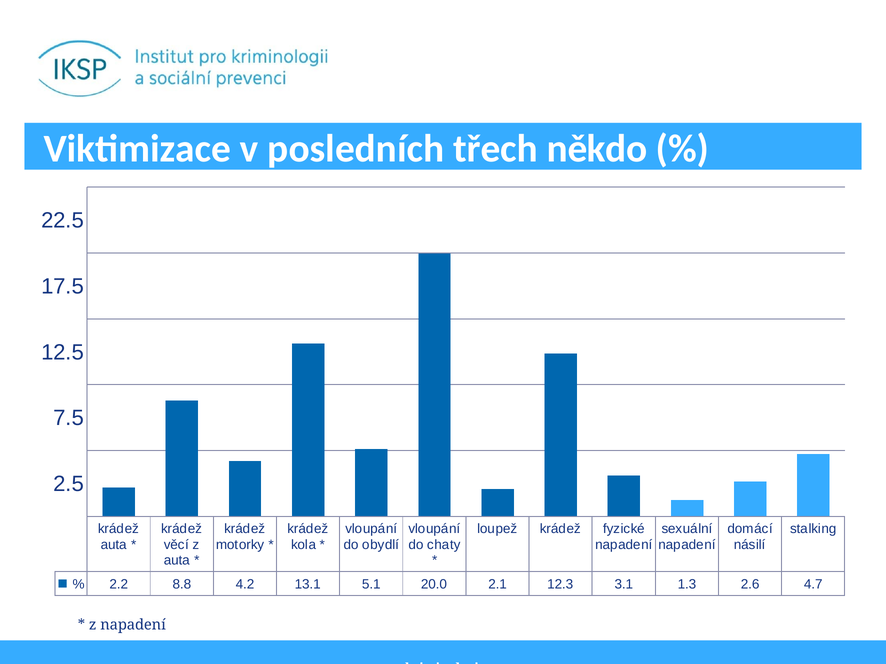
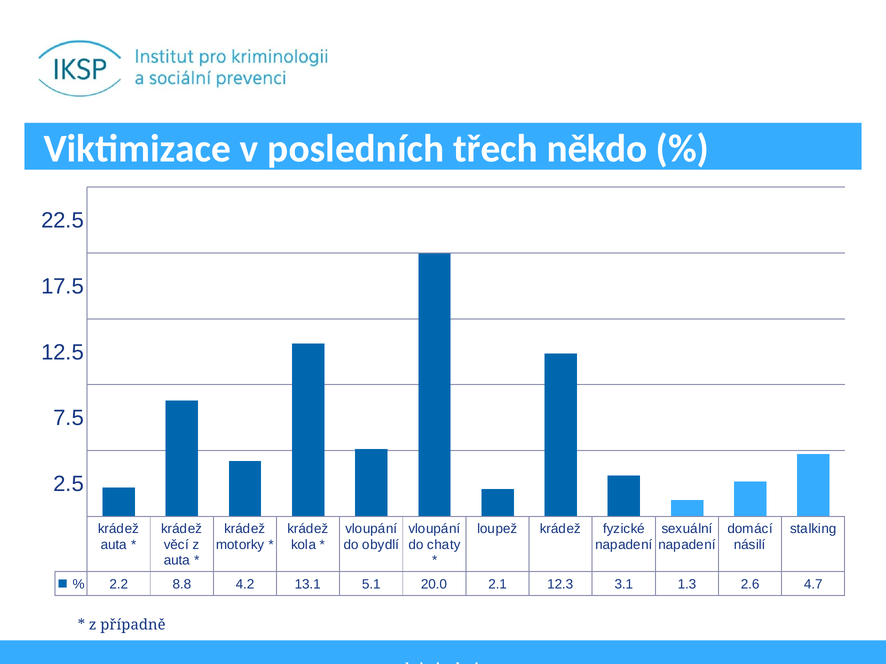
z napadení: napadení -> případně
